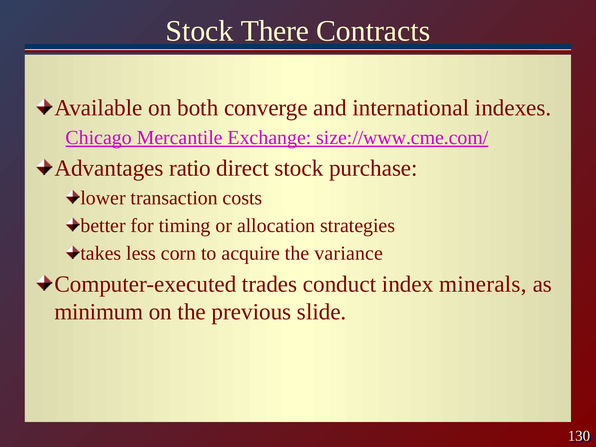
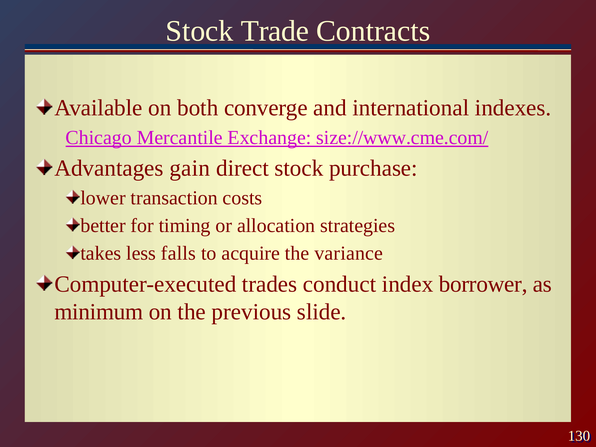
There: There -> Trade
ratio: ratio -> gain
corn: corn -> falls
minerals: minerals -> borrower
